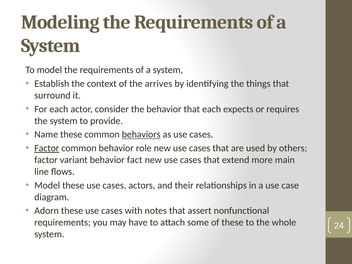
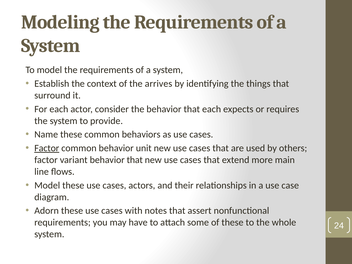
behaviors underline: present -> none
role: role -> unit
variant behavior fact: fact -> that
